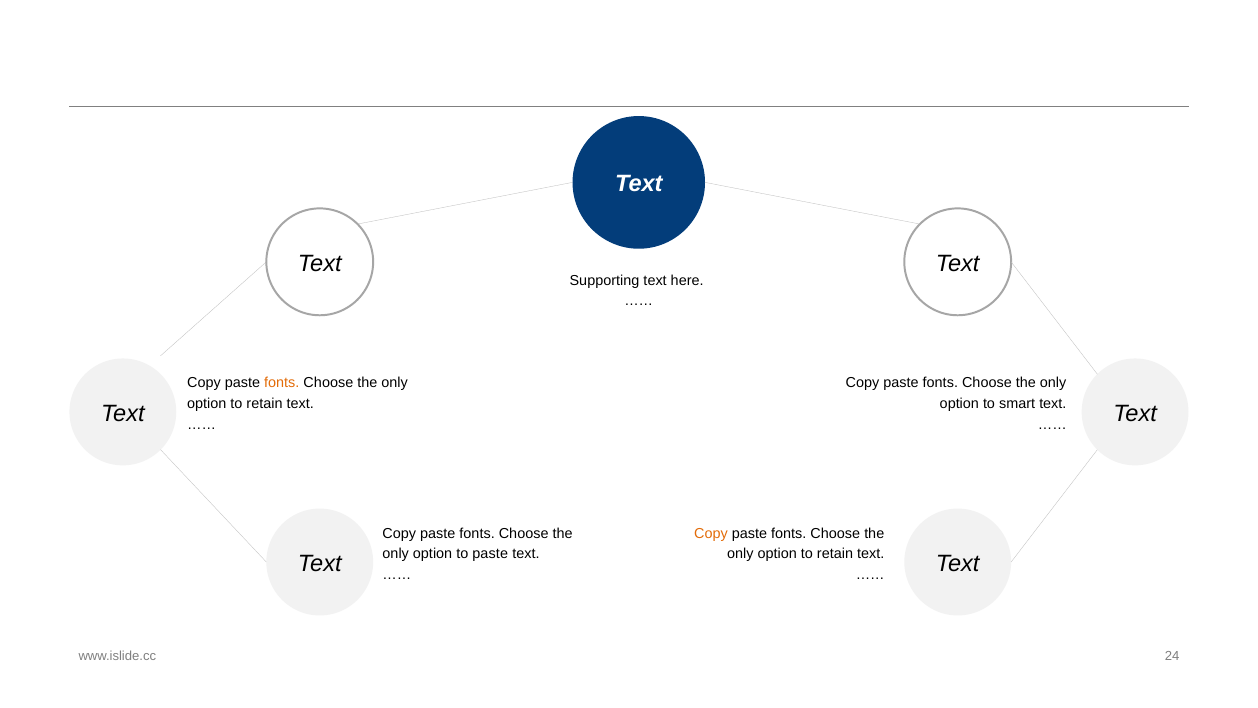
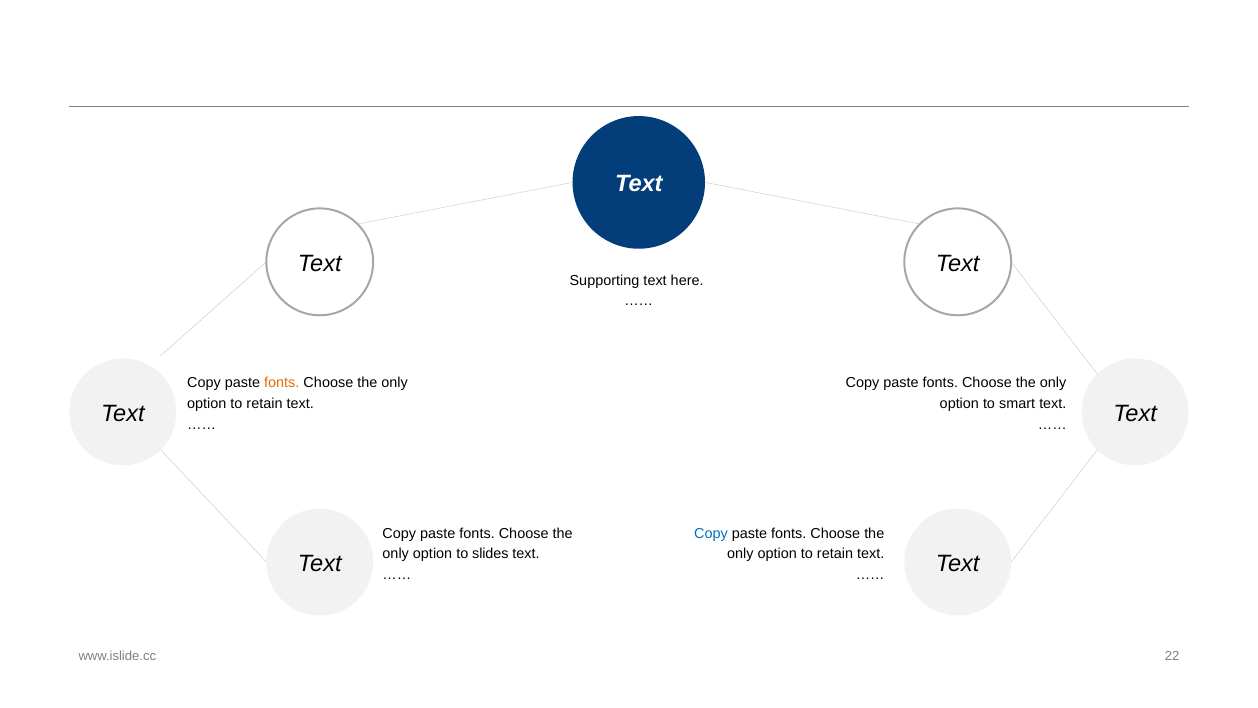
Copy at (711, 533) colour: orange -> blue
to paste: paste -> slides
24: 24 -> 22
